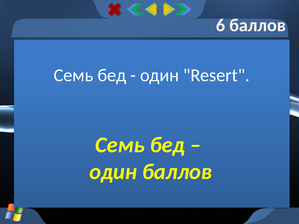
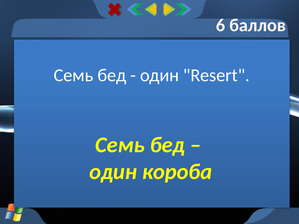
один баллов: баллов -> короба
